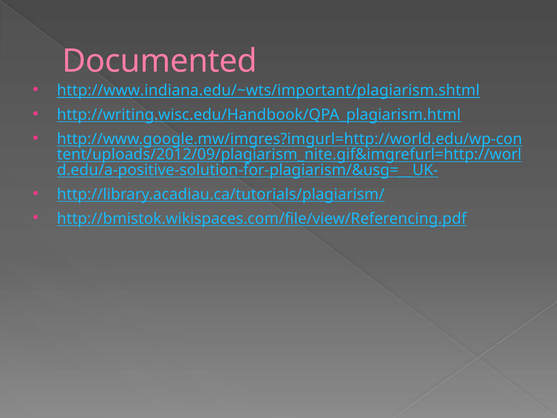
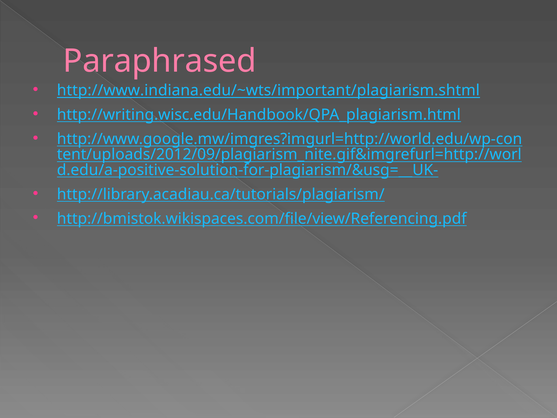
Documented: Documented -> Paraphrased
